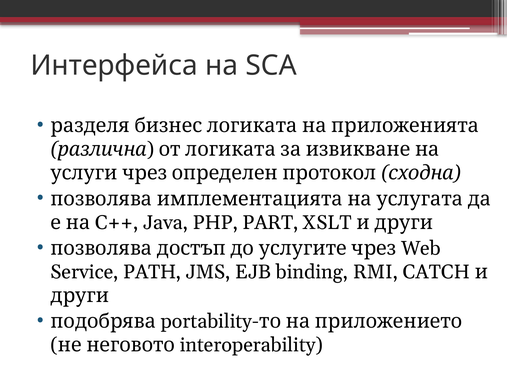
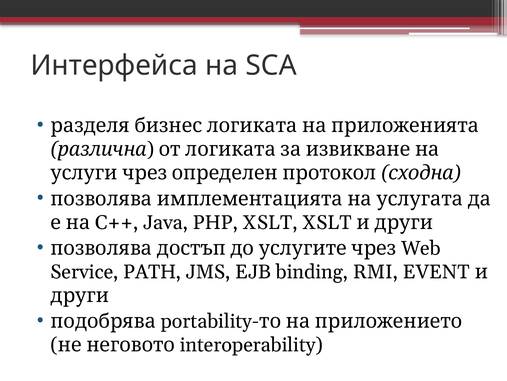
PHP PART: PART -> XSLT
CATCH: CATCH -> EVENT
